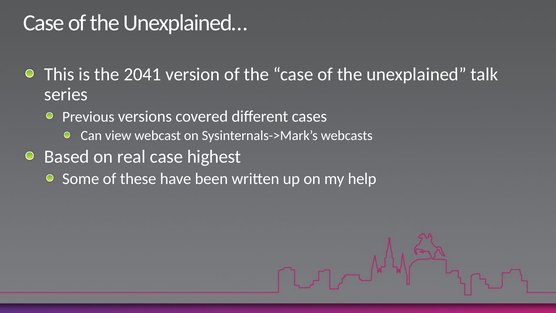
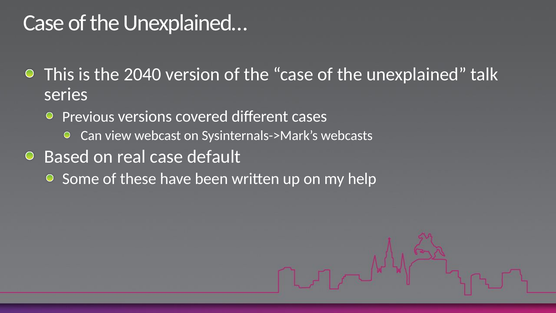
2041: 2041 -> 2040
highest: highest -> default
